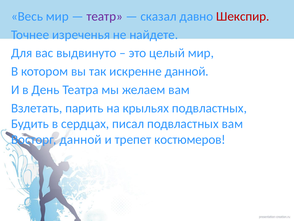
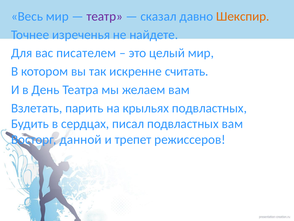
Шекспир colour: red -> orange
выдвинуто: выдвинуто -> писателем
искренне данной: данной -> считать
костюмеров: костюмеров -> режиссеров
